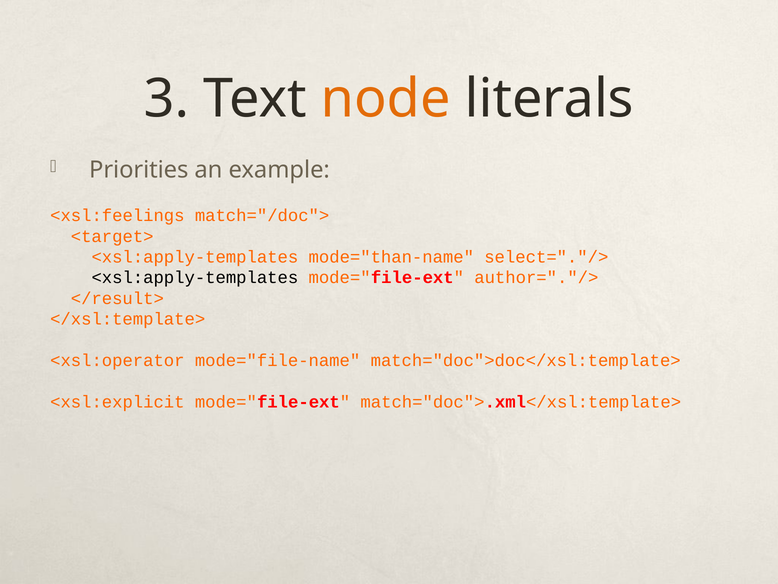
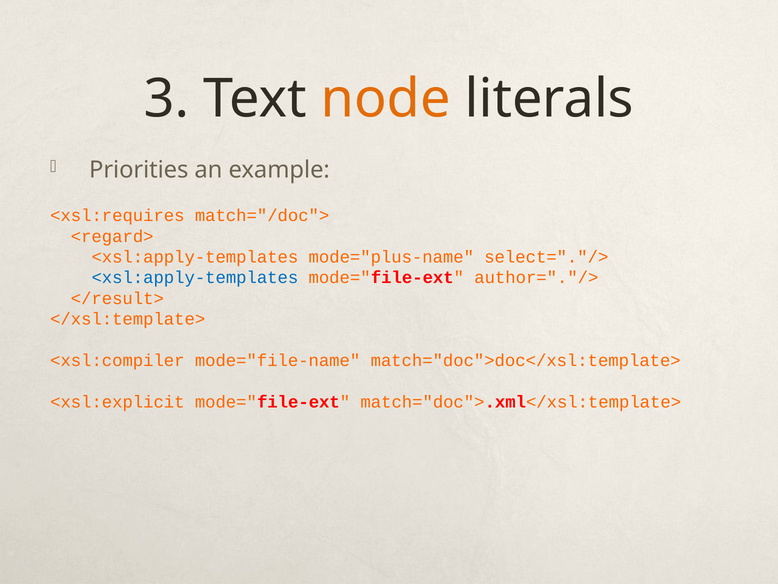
<xsl:feelings: <xsl:feelings -> <xsl:requires
<target>: <target> -> <regard>
mode="than-name: mode="than-name -> mode="plus-name
<xsl:apply-templates at (195, 278) colour: black -> blue
<xsl:operator: <xsl:operator -> <xsl:compiler
